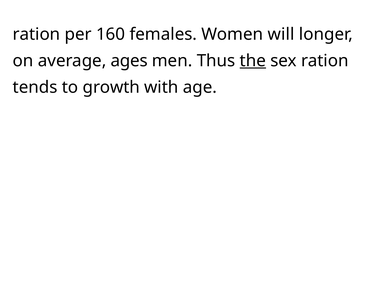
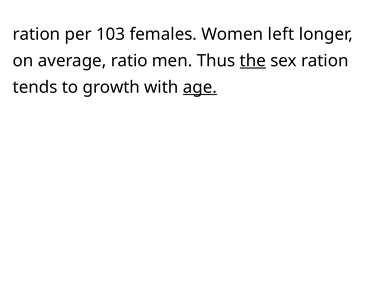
160: 160 -> 103
will: will -> left
ages: ages -> ratio
age underline: none -> present
